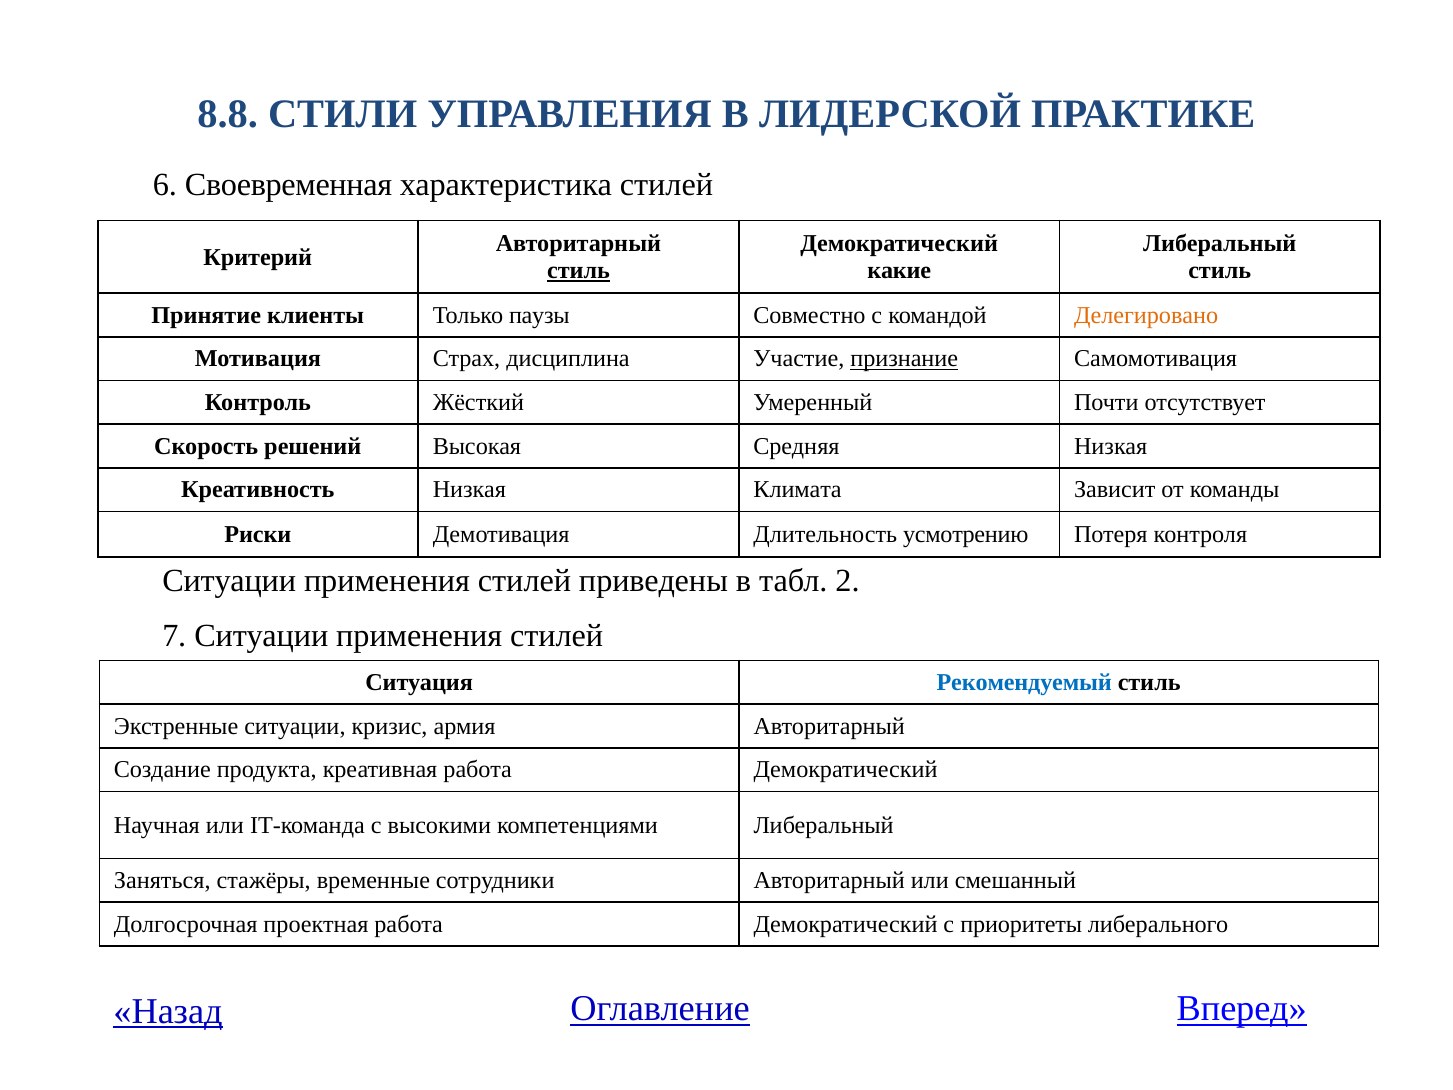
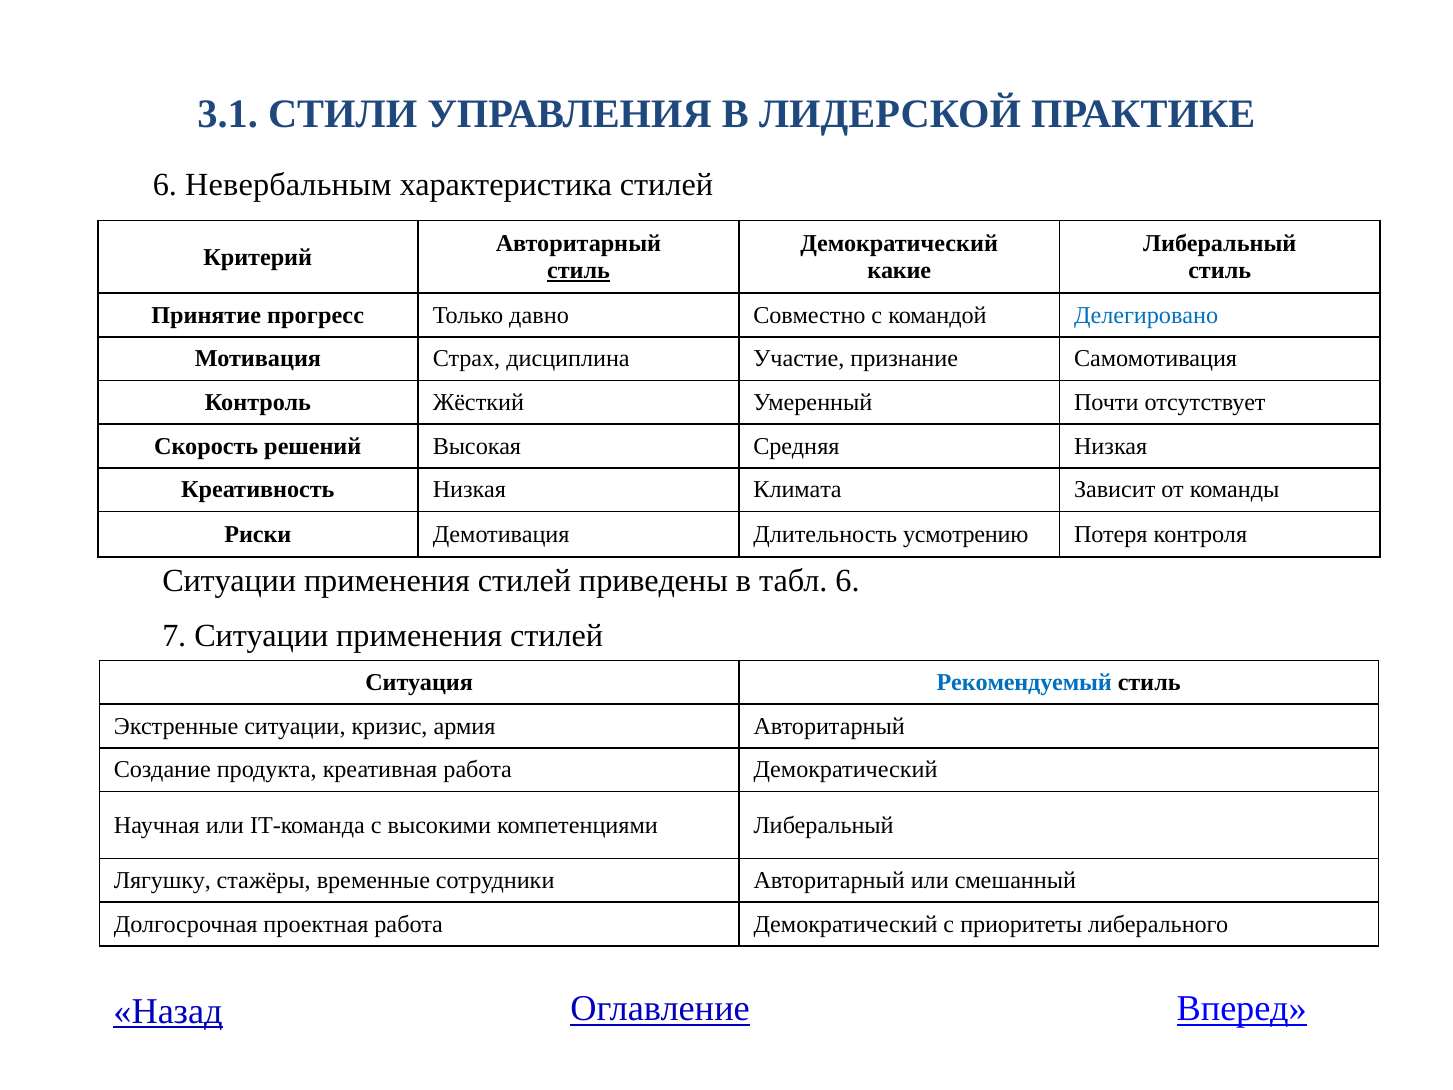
8.8: 8.8 -> 3.1
Своевременная: Своевременная -> Невербальным
клиенты: клиенты -> прогресс
паузы: паузы -> давно
Делегировано colour: orange -> blue
признание underline: present -> none
табл 2: 2 -> 6
Заняться: Заняться -> Лягушку
